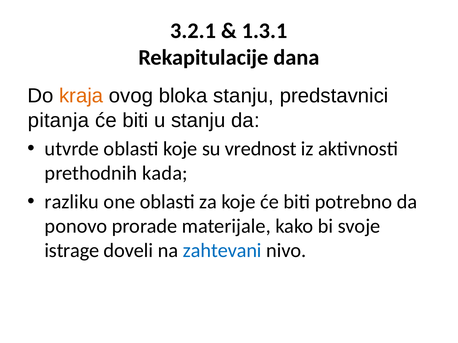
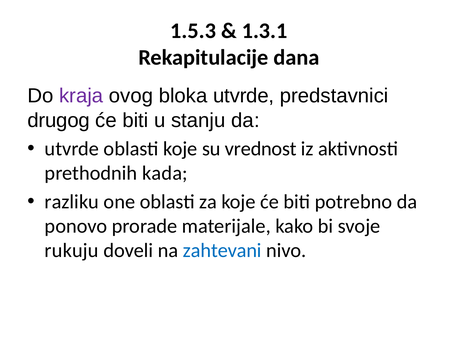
3.2.1: 3.2.1 -> 1.5.3
kraja colour: orange -> purple
bloka stanju: stanju -> utvrde
pitanja: pitanja -> drugog
istrage: istrage -> rukuju
